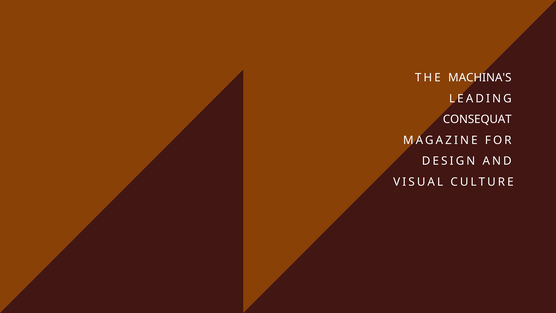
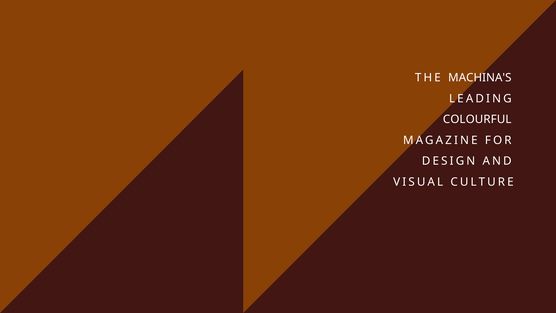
CONSEQUAT: CONSEQUAT -> COLOURFUL
